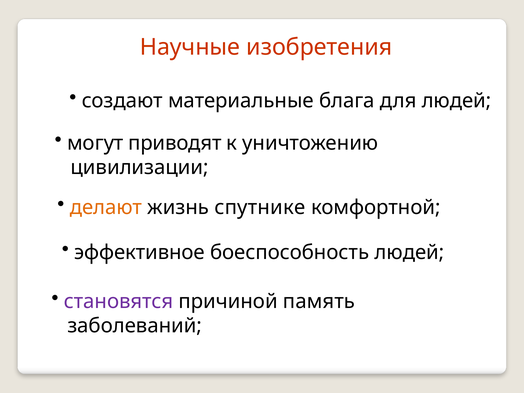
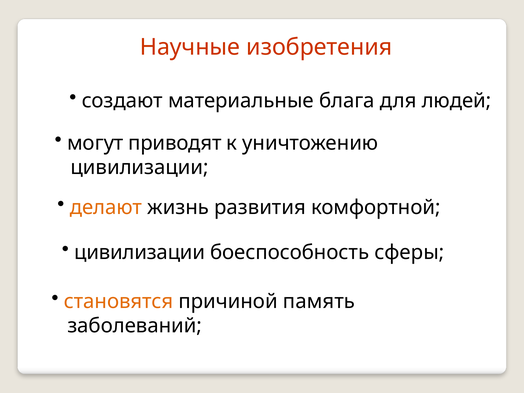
спутнике: спутнике -> развития
эффективное at (140, 252): эффективное -> цивилизации
боеспособность людей: людей -> сферы
становятся colour: purple -> orange
